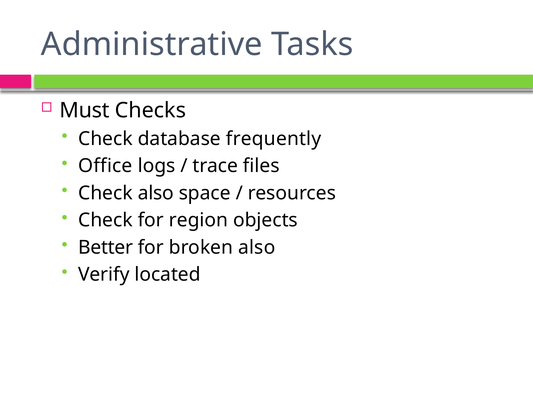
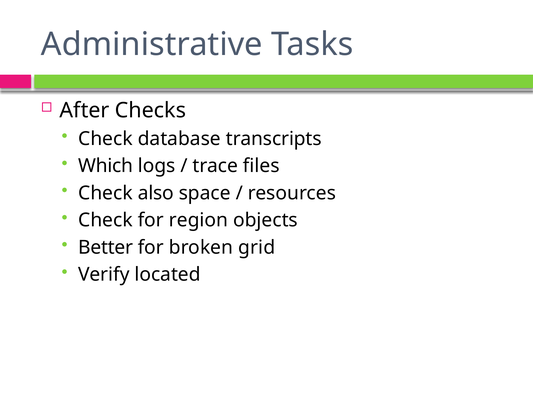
Must: Must -> After
frequently: frequently -> transcripts
Office: Office -> Which
broken also: also -> grid
